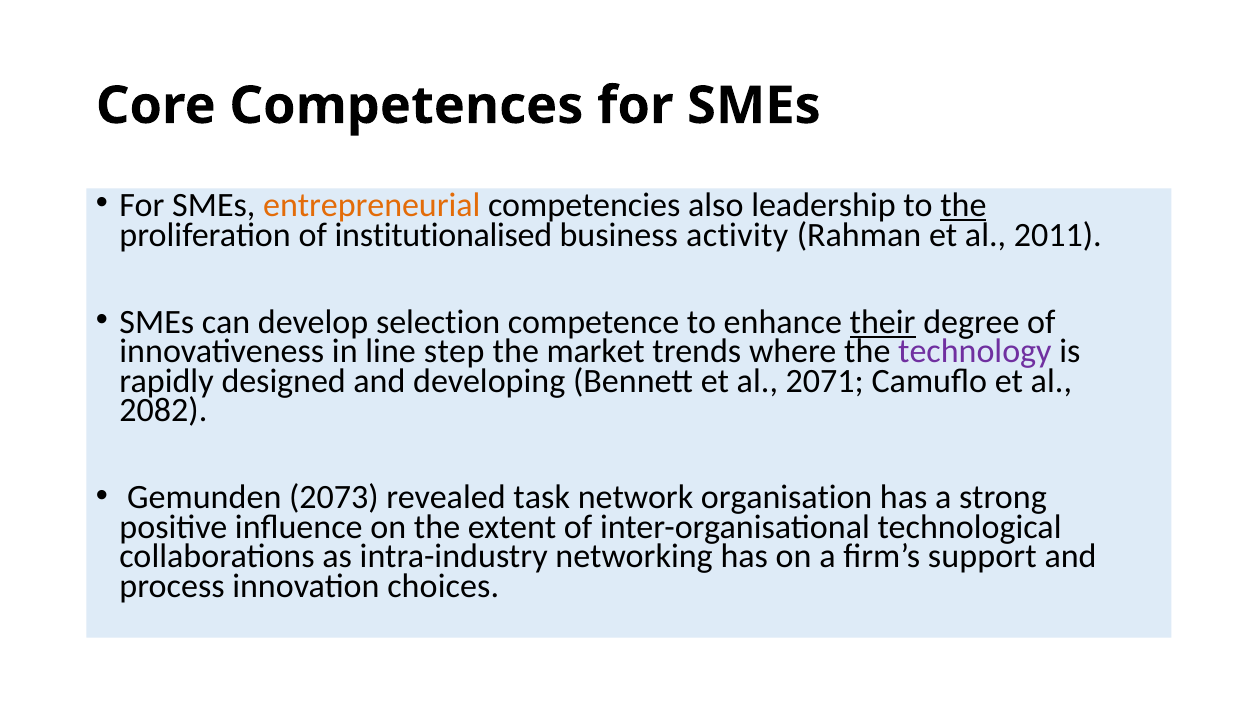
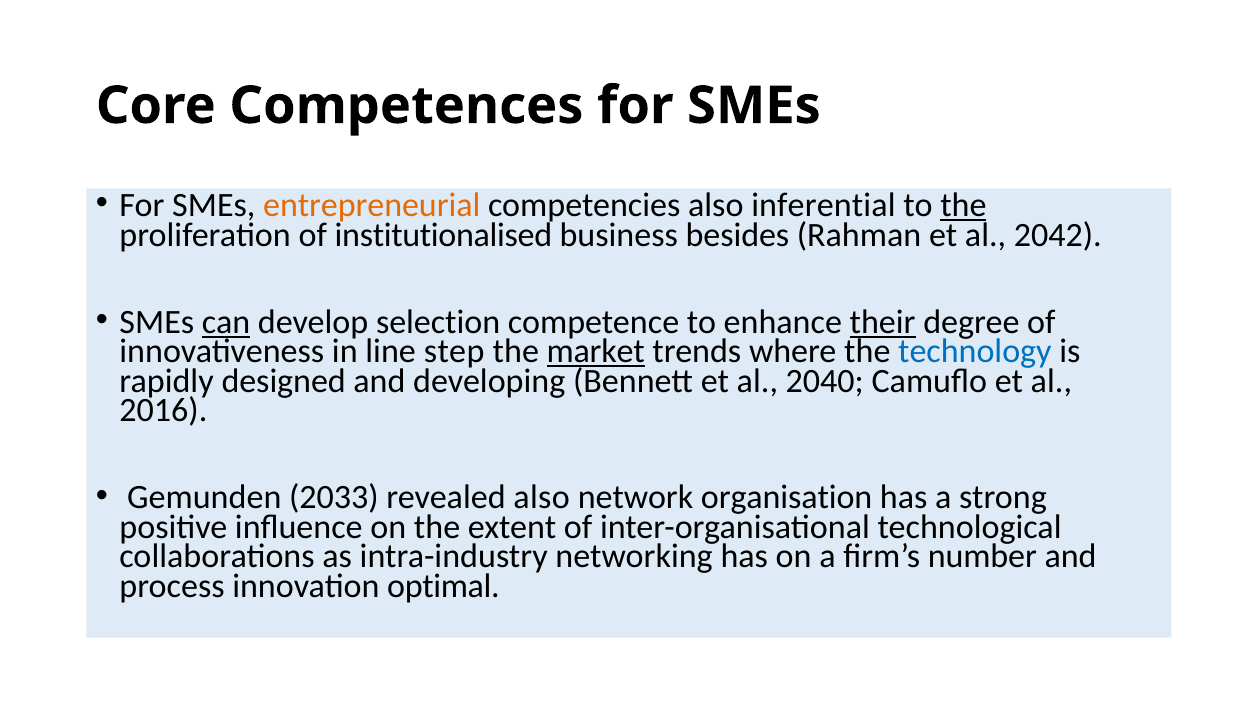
leadership: leadership -> inferential
activity: activity -> besides
2011: 2011 -> 2042
can underline: none -> present
market underline: none -> present
technology colour: purple -> blue
2071: 2071 -> 2040
2082: 2082 -> 2016
2073: 2073 -> 2033
revealed task: task -> also
support: support -> number
choices: choices -> optimal
